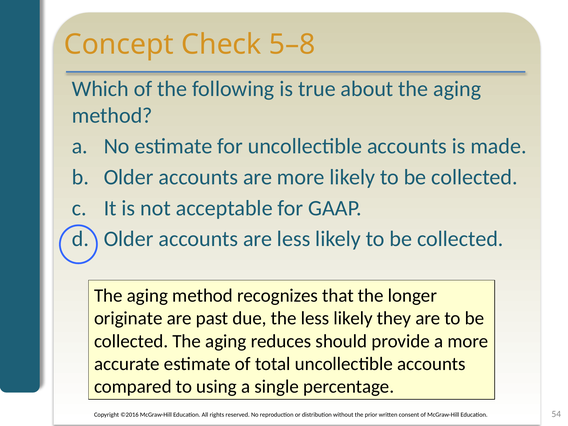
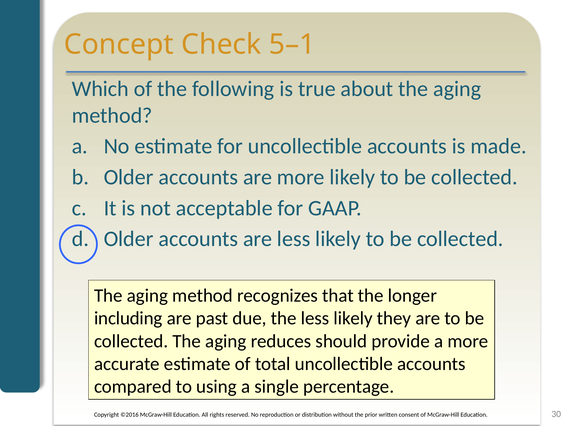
5–8: 5–8 -> 5–1
originate: originate -> including
54: 54 -> 30
